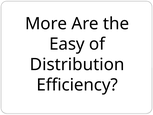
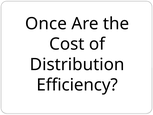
More: More -> Once
Easy: Easy -> Cost
